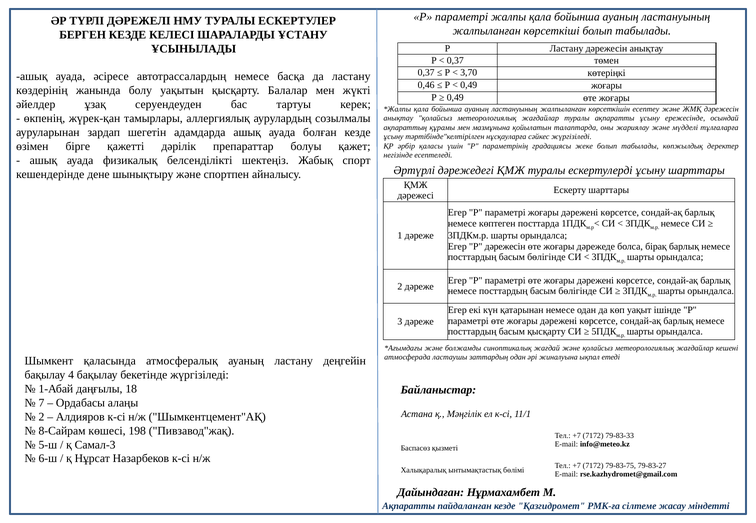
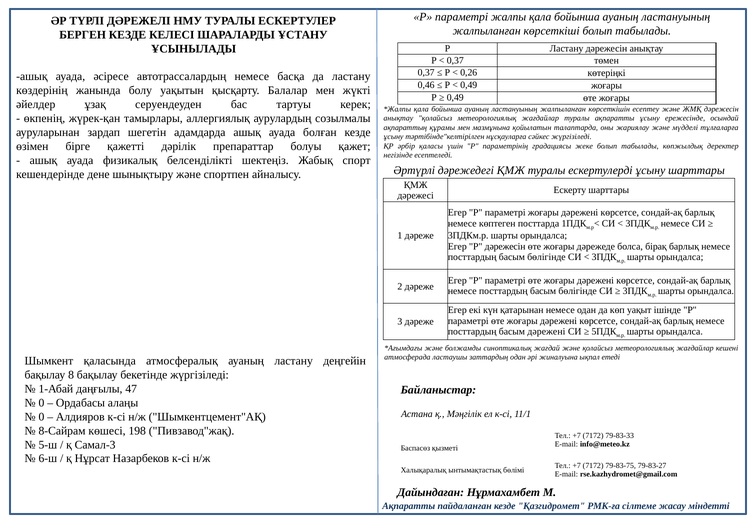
3,70: 3,70 -> 0,26
басым қысқарту: қысқарту -> дәрежені
4: 4 -> 8
18: 18 -> 47
7 at (41, 403): 7 -> 0
2 at (41, 417): 2 -> 0
